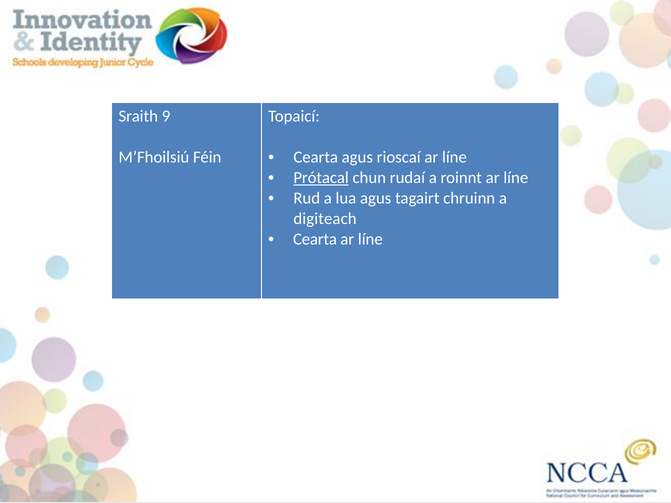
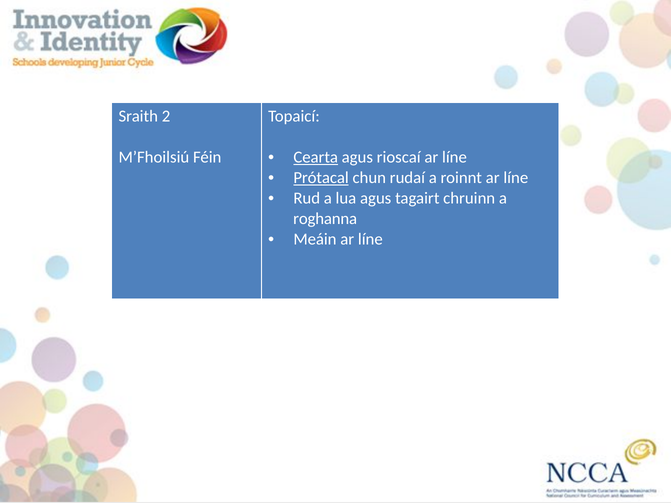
9: 9 -> 2
Cearta at (316, 157) underline: none -> present
digiteach: digiteach -> roghanna
Cearta at (315, 239): Cearta -> Meáin
